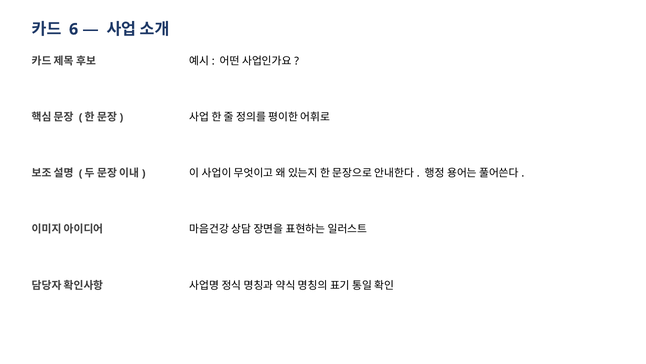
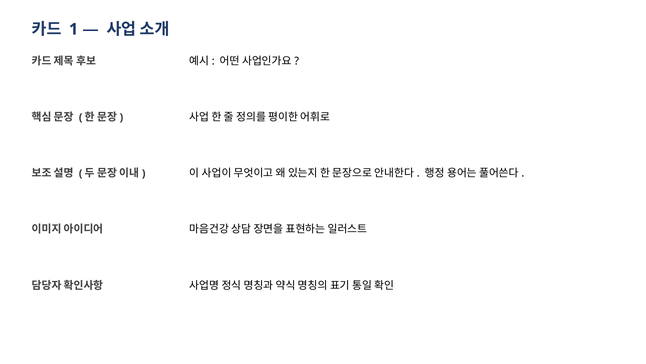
6: 6 -> 1
